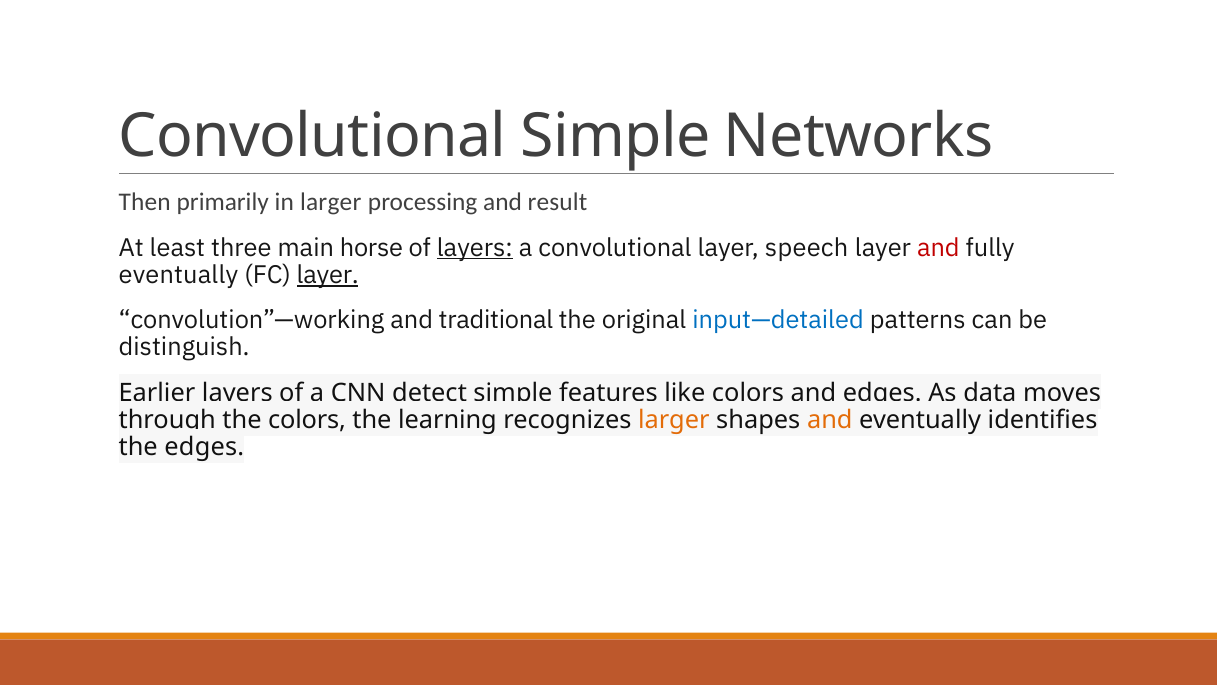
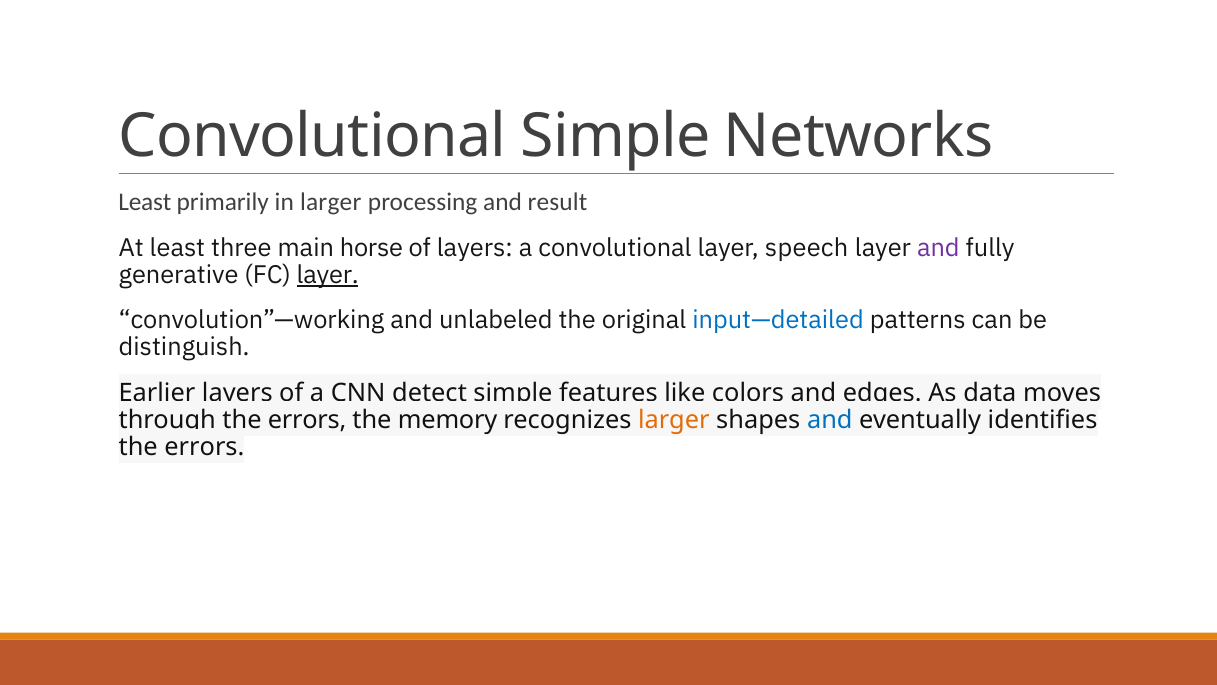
Then at (145, 202): Then -> Least
layers at (475, 247) underline: present -> none
and at (938, 247) colour: red -> purple
eventually at (178, 275): eventually -> generative
traditional: traditional -> unlabeled
colors at (307, 420): colors -> errors
learning: learning -> memory
and at (830, 420) colour: orange -> blue
edges at (204, 447): edges -> errors
